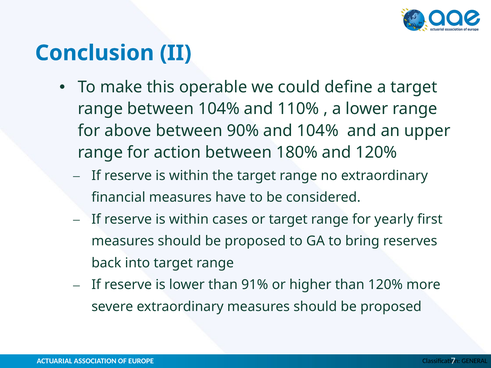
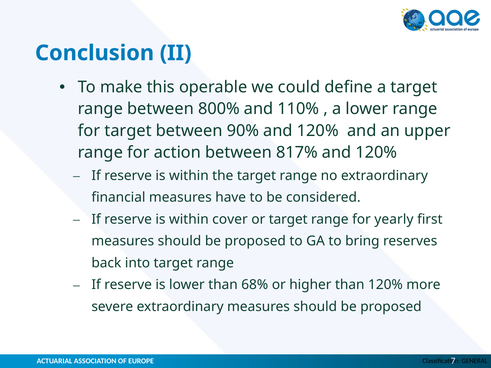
between 104%: 104% -> 800%
for above: above -> target
90% and 104%: 104% -> 120%
180%: 180% -> 817%
cases: cases -> cover
91%: 91% -> 68%
